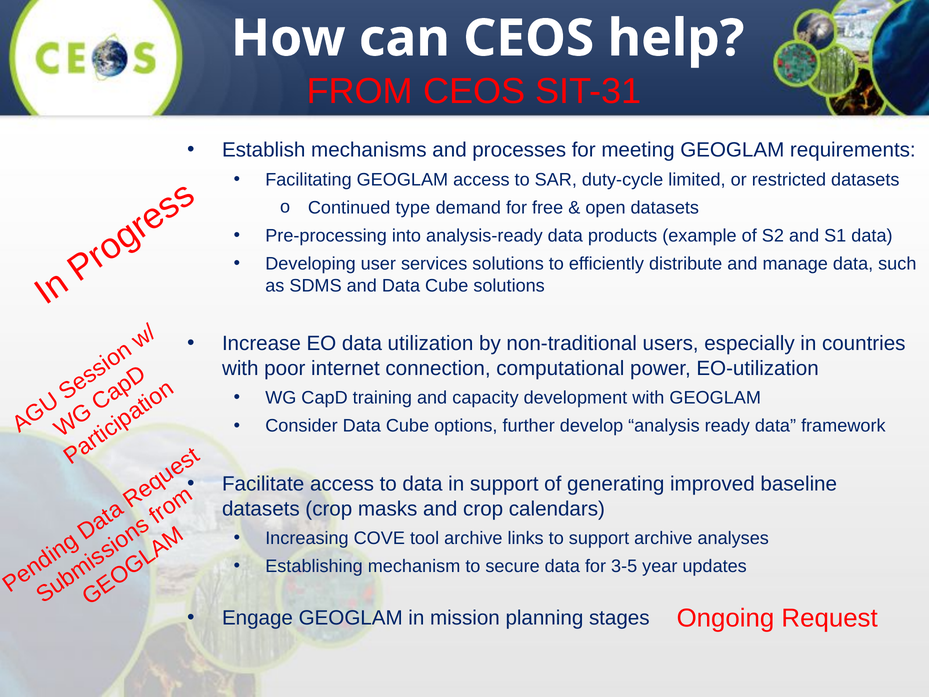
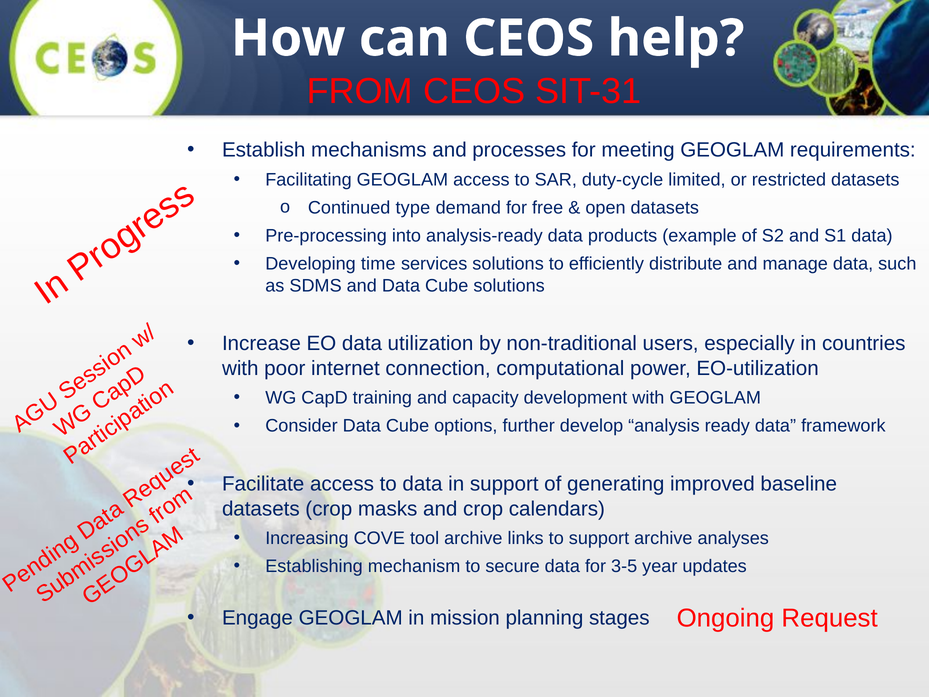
user: user -> time
